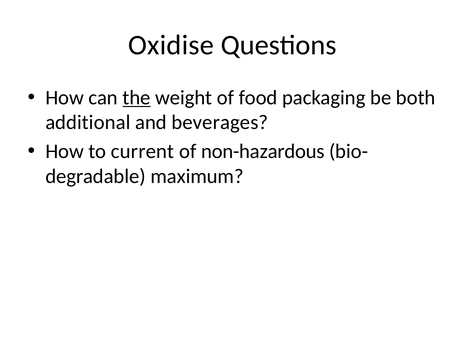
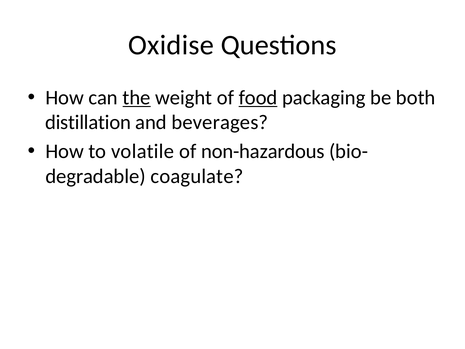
food underline: none -> present
additional: additional -> distillation
current: current -> volatile
maximum: maximum -> coagulate
